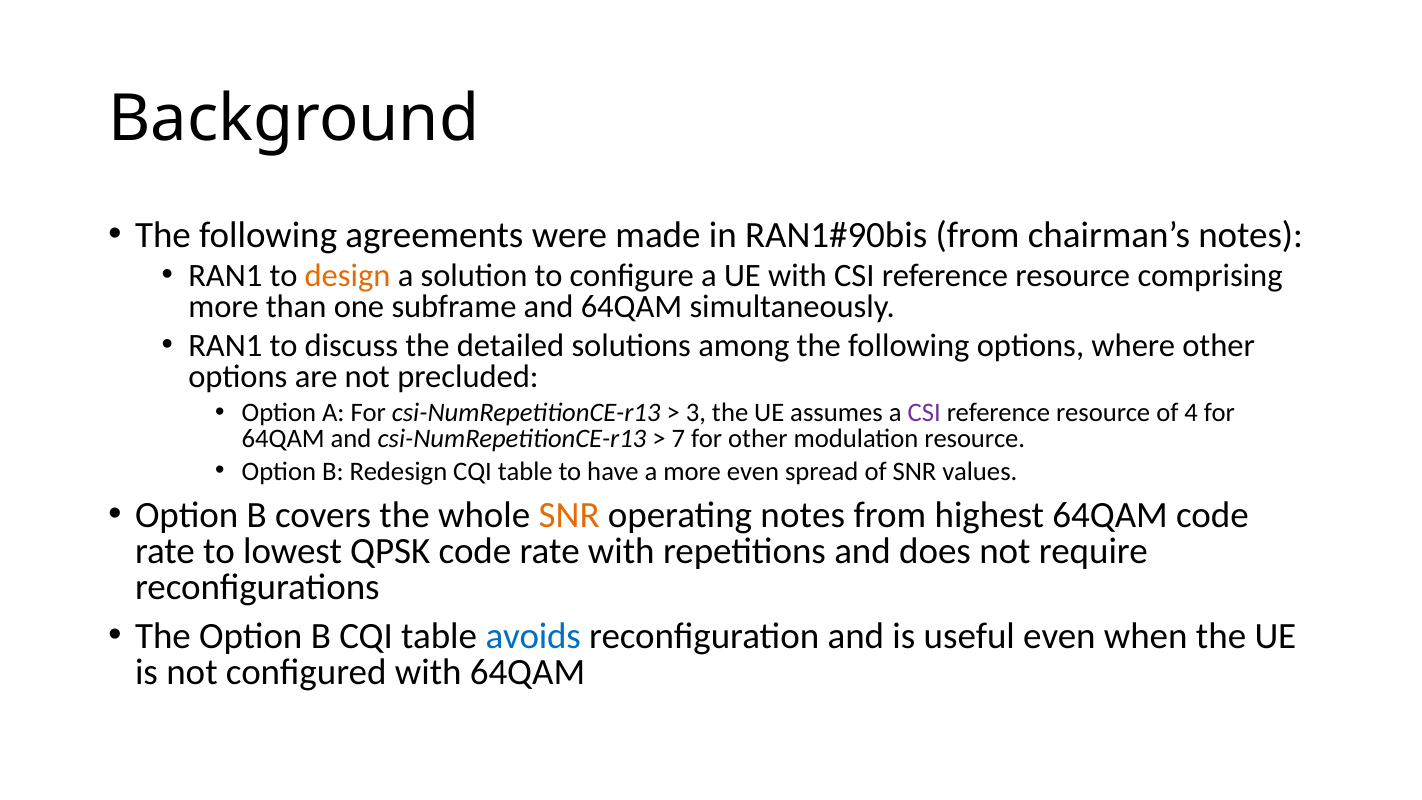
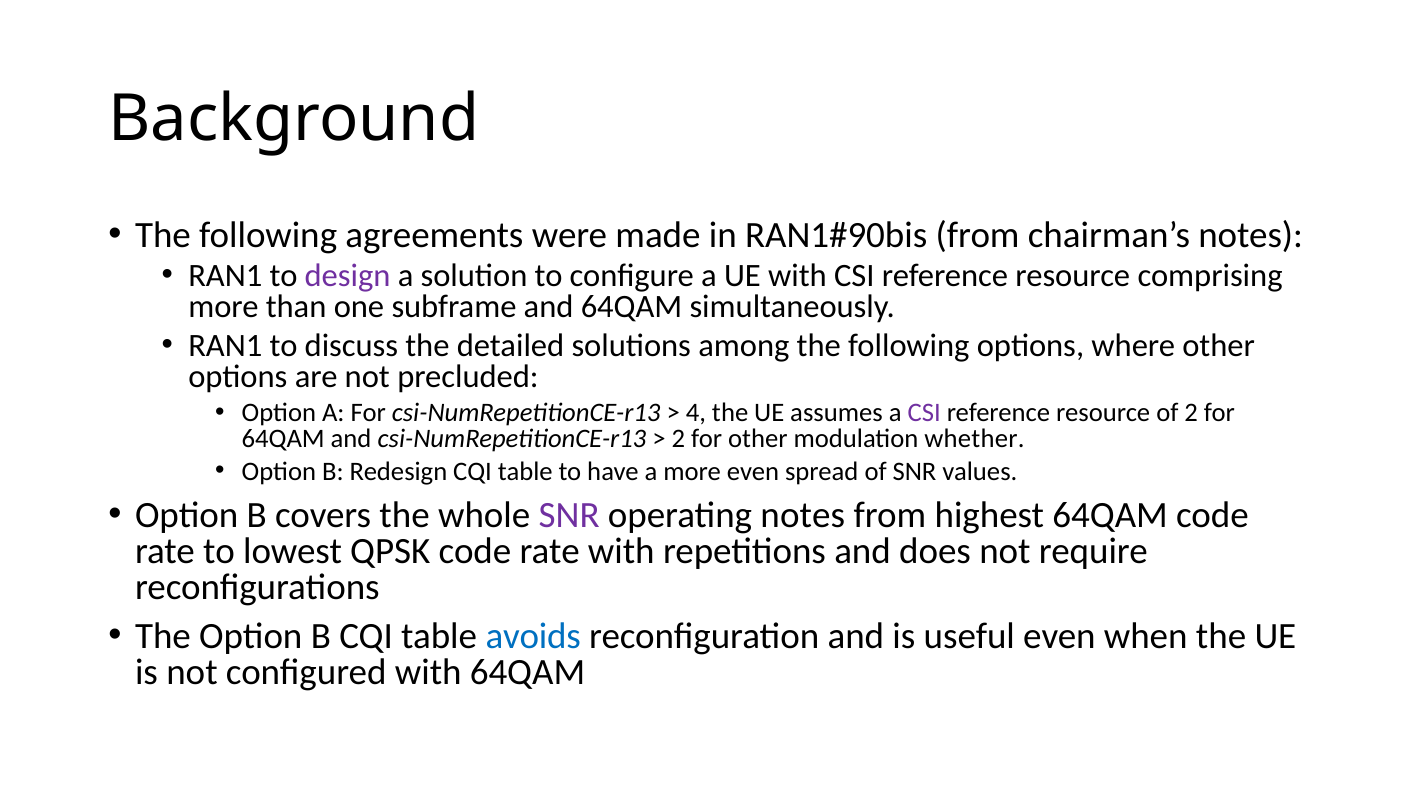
design colour: orange -> purple
3: 3 -> 4
of 4: 4 -> 2
7 at (678, 439): 7 -> 2
modulation resource: resource -> whether
SNR at (569, 515) colour: orange -> purple
